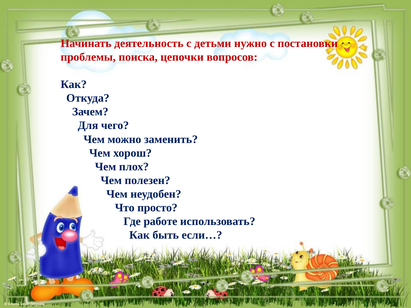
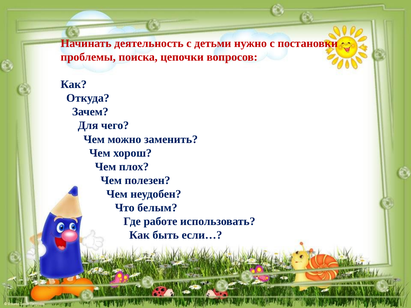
просто: просто -> белым
